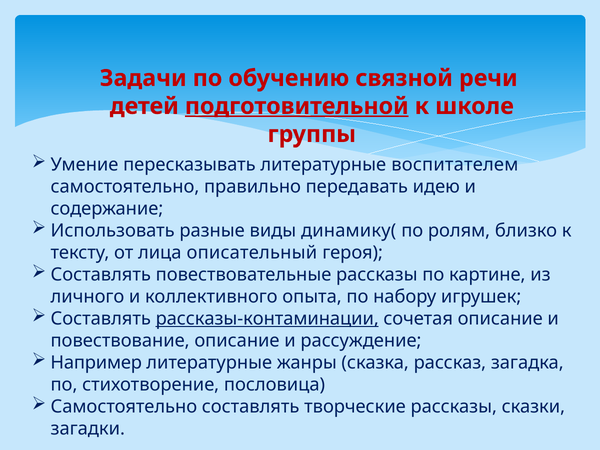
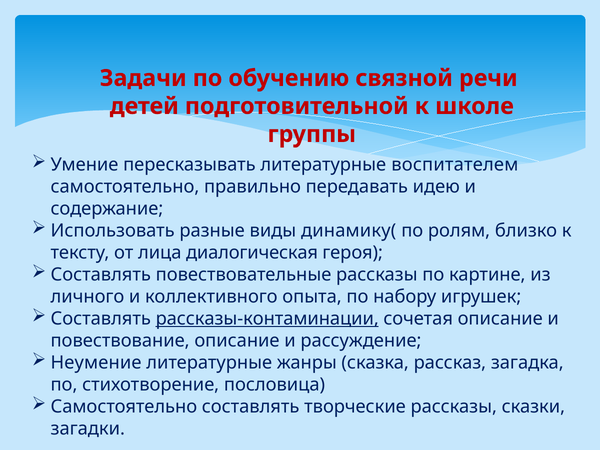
подготовительной underline: present -> none
описательный: описательный -> диалогическая
Например: Например -> Неумение
